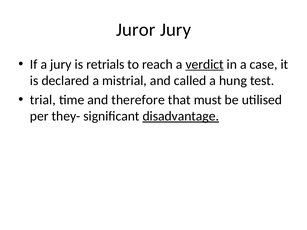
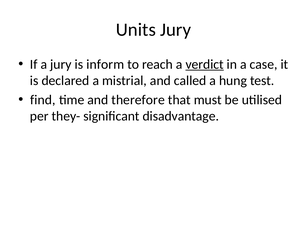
Juror: Juror -> Units
retrials: retrials -> inform
trial: trial -> find
disadvantage underline: present -> none
